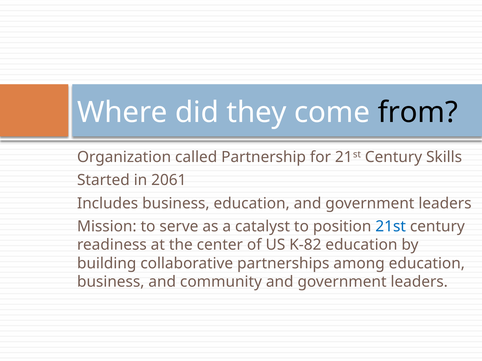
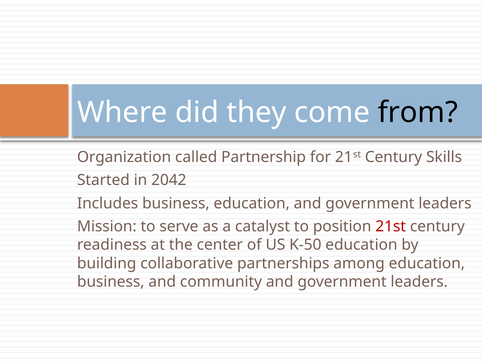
2061: 2061 -> 2042
21st at (391, 227) colour: blue -> red
K-82: K-82 -> K-50
